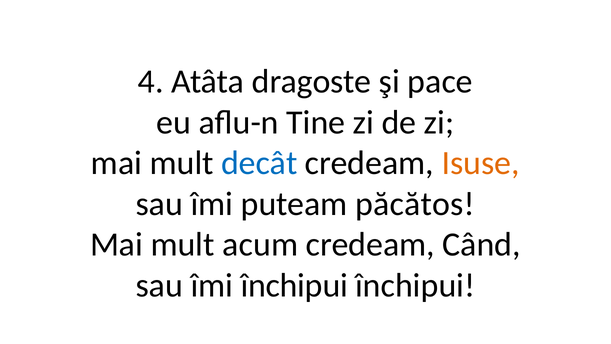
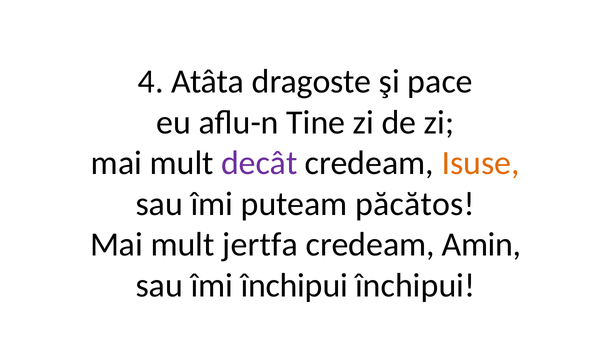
decât colour: blue -> purple
acum: acum -> jertfa
Când: Când -> Amin
